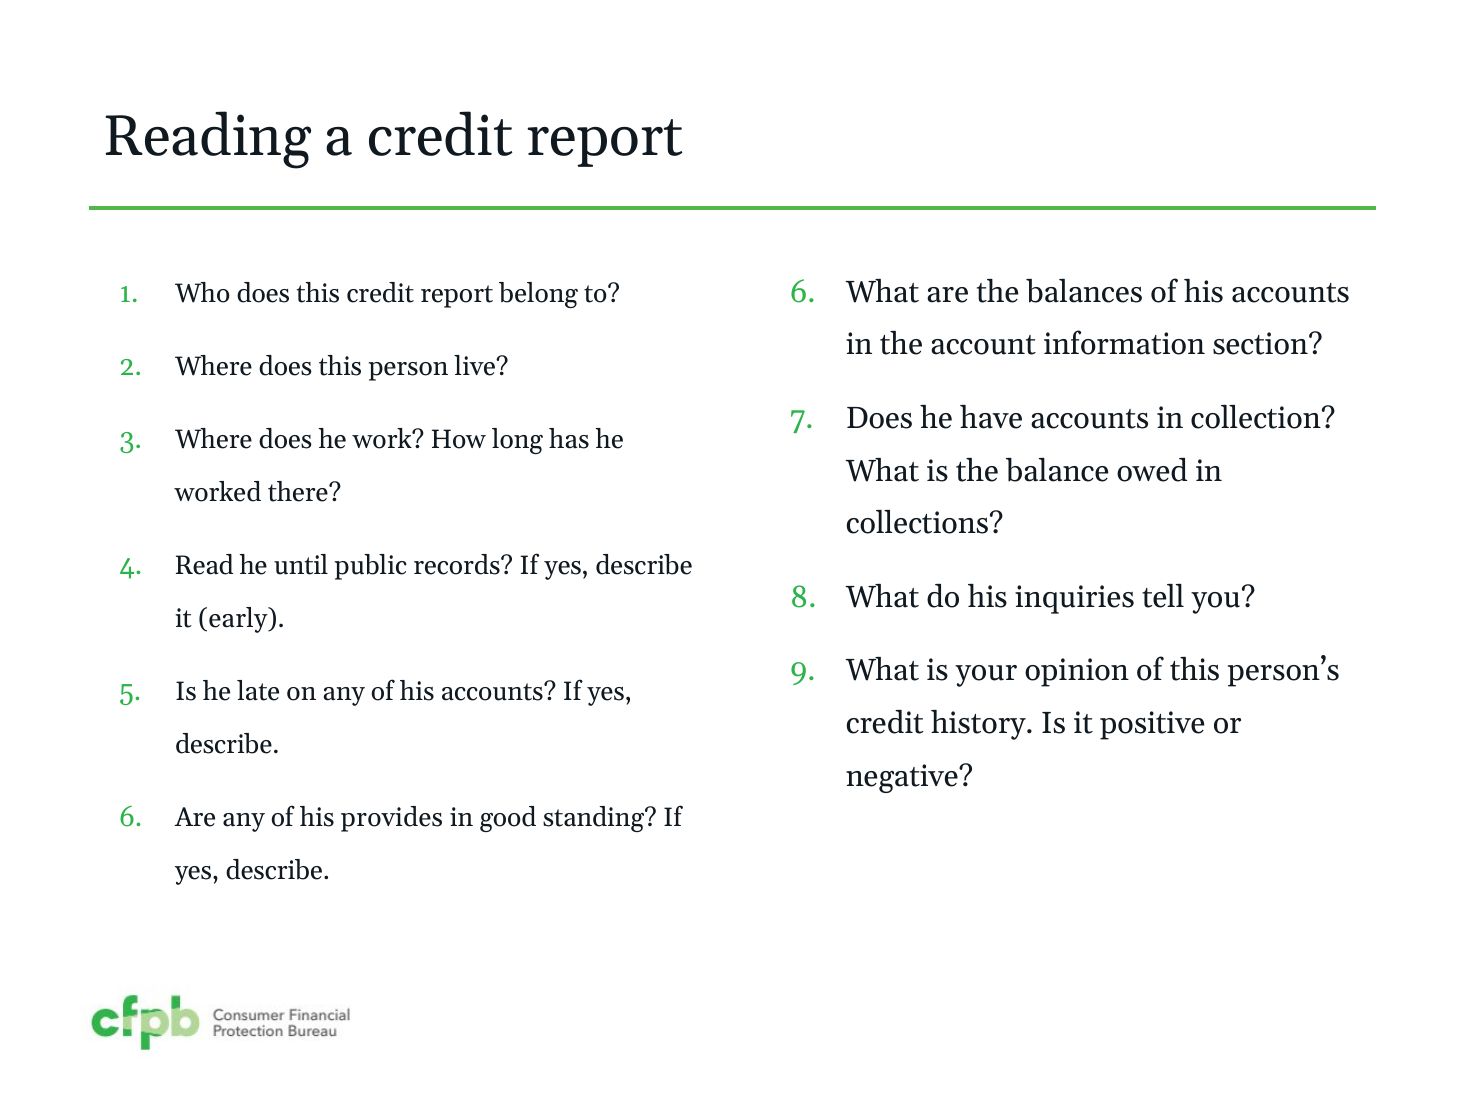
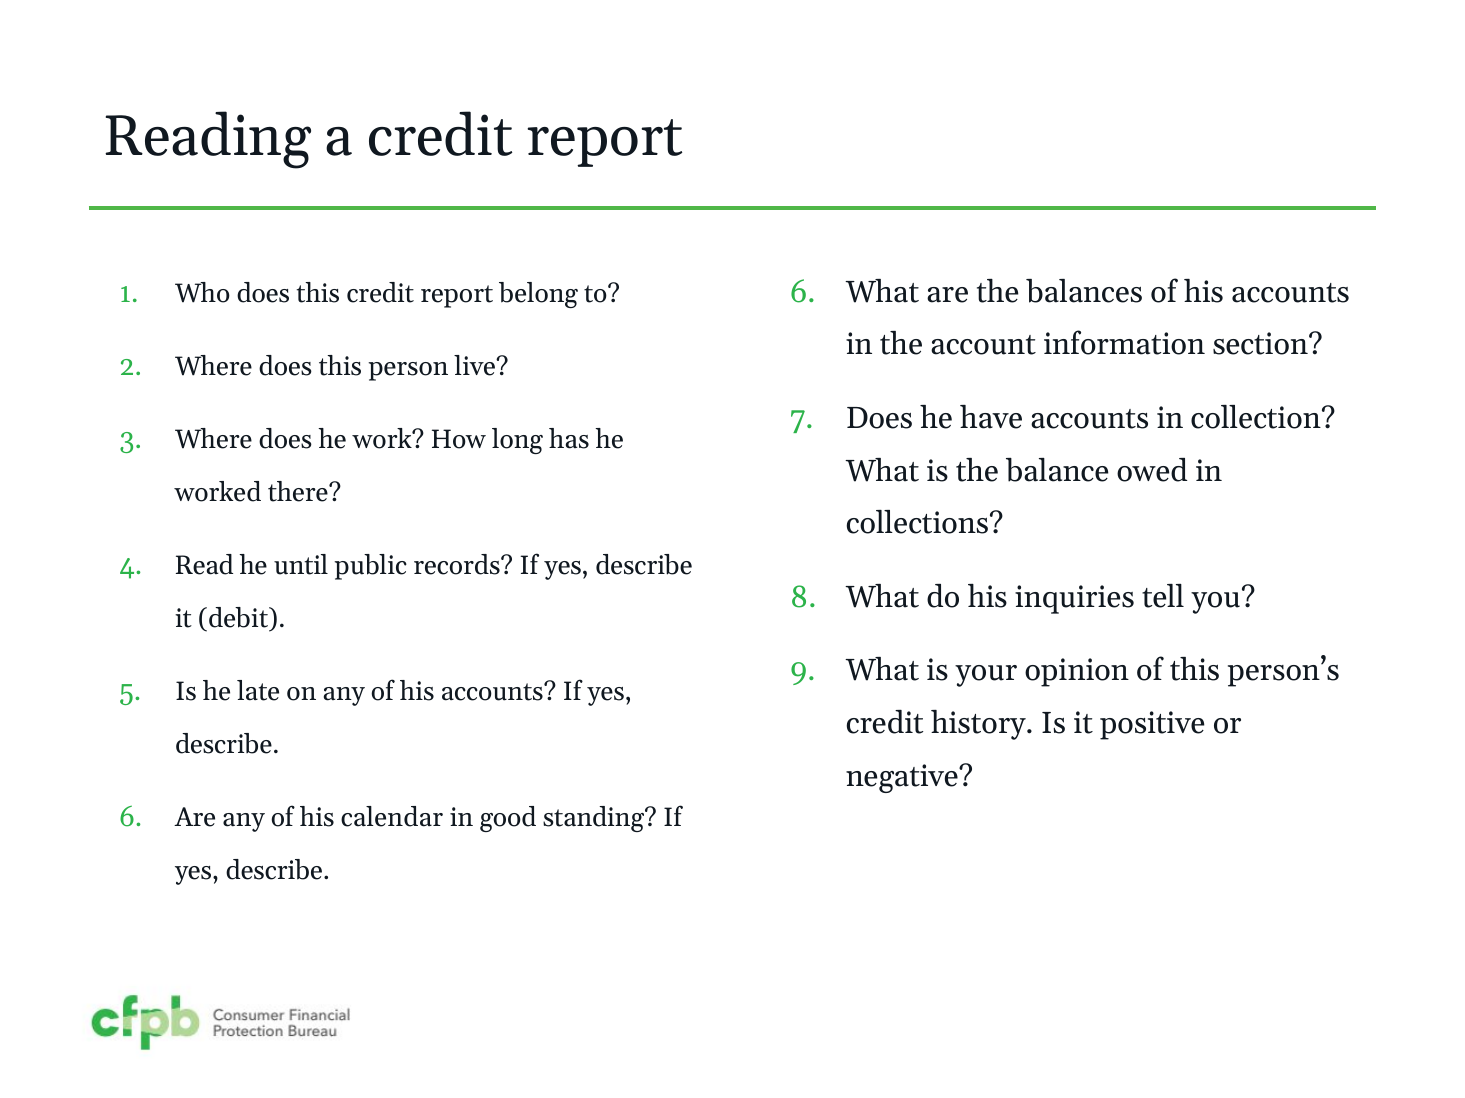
early: early -> debit
provides: provides -> calendar
